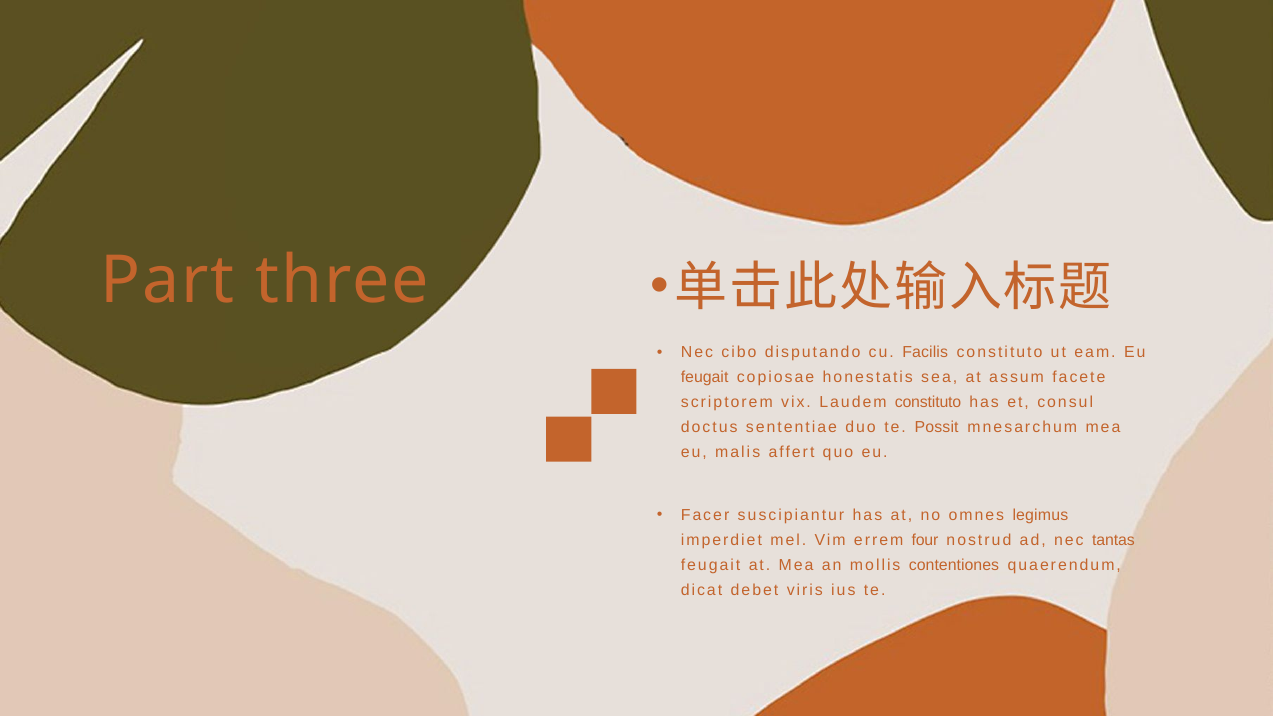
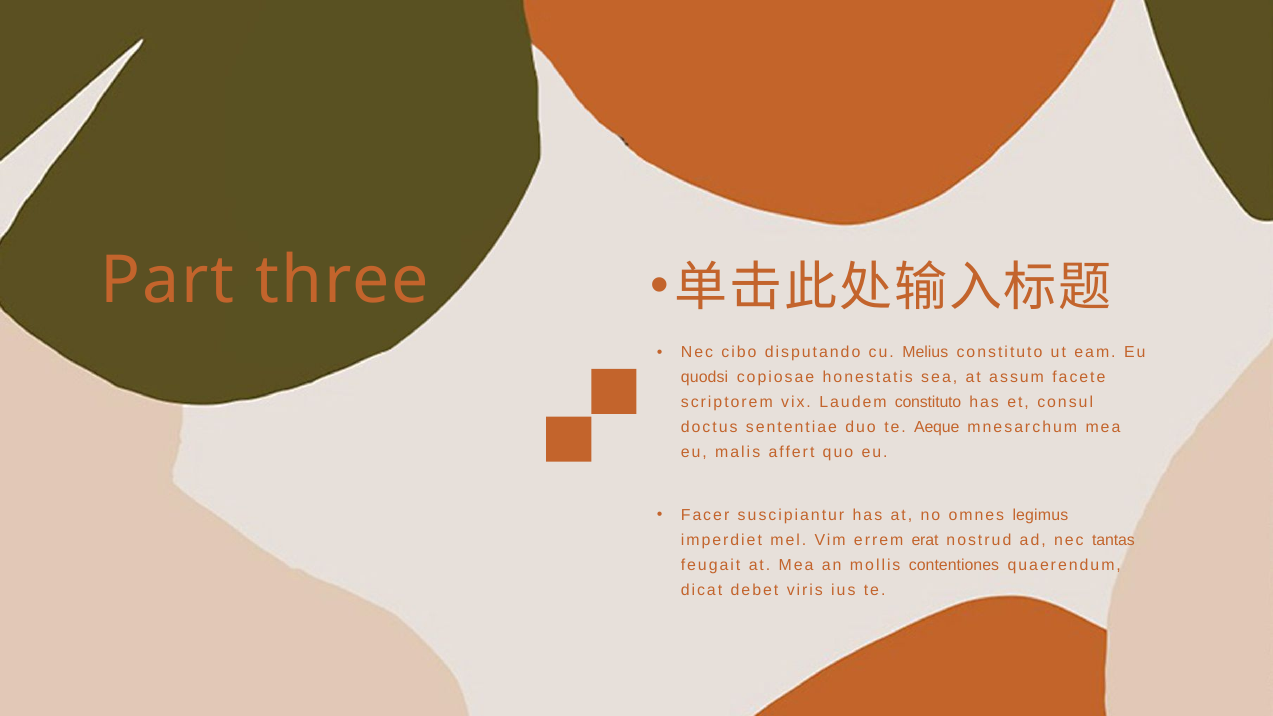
Facilis: Facilis -> Melius
feugait at (705, 378): feugait -> quodsi
Possit: Possit -> Aeque
four: four -> erat
